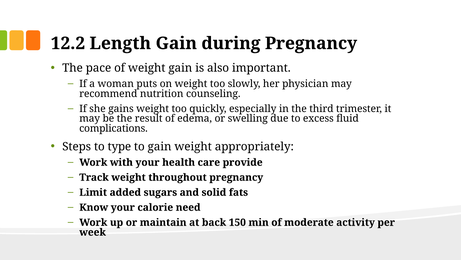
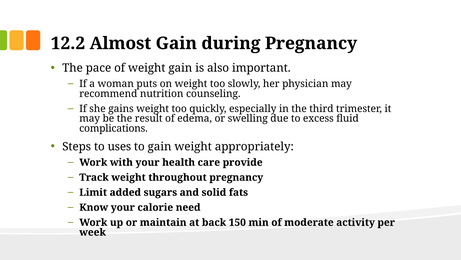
Length: Length -> Almost
type: type -> uses
